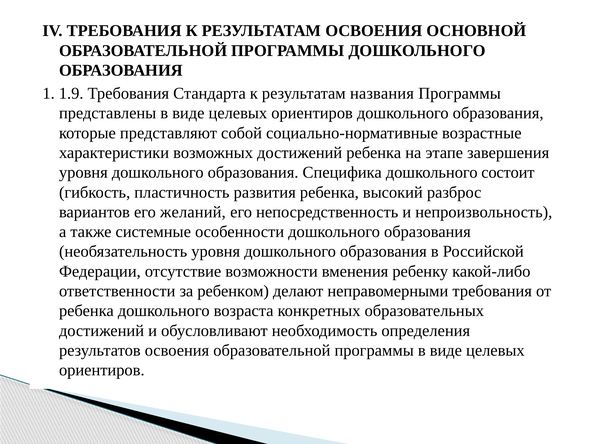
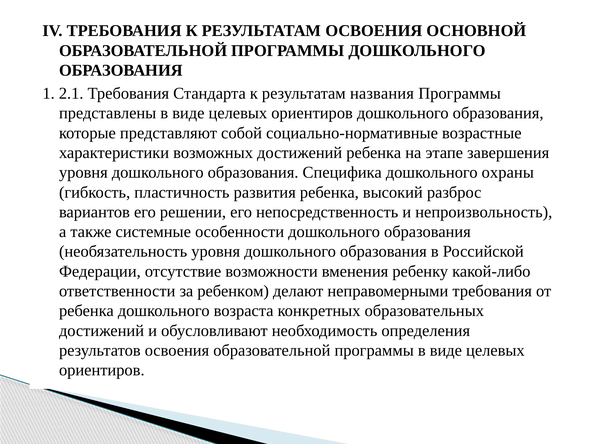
1.9: 1.9 -> 2.1
состоит: состоит -> охраны
желаний: желаний -> решении
